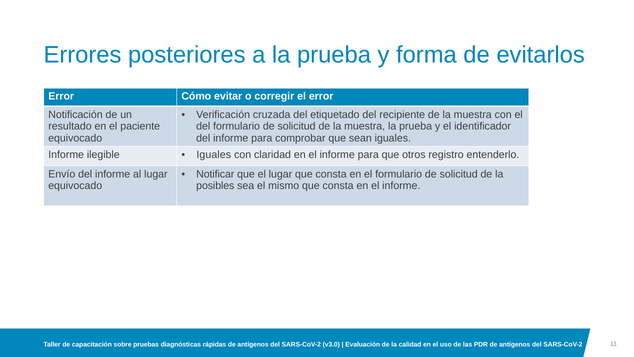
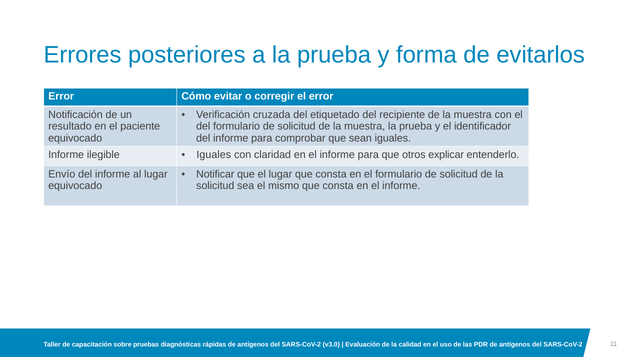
registro: registro -> explicar
posibles at (215, 186): posibles -> solicitud
